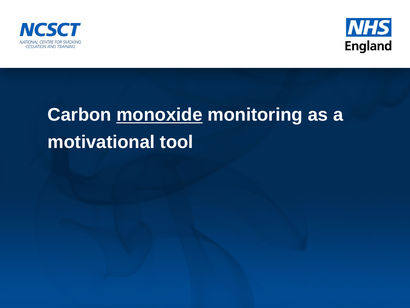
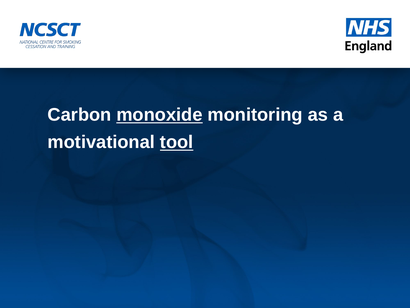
tool underline: none -> present
